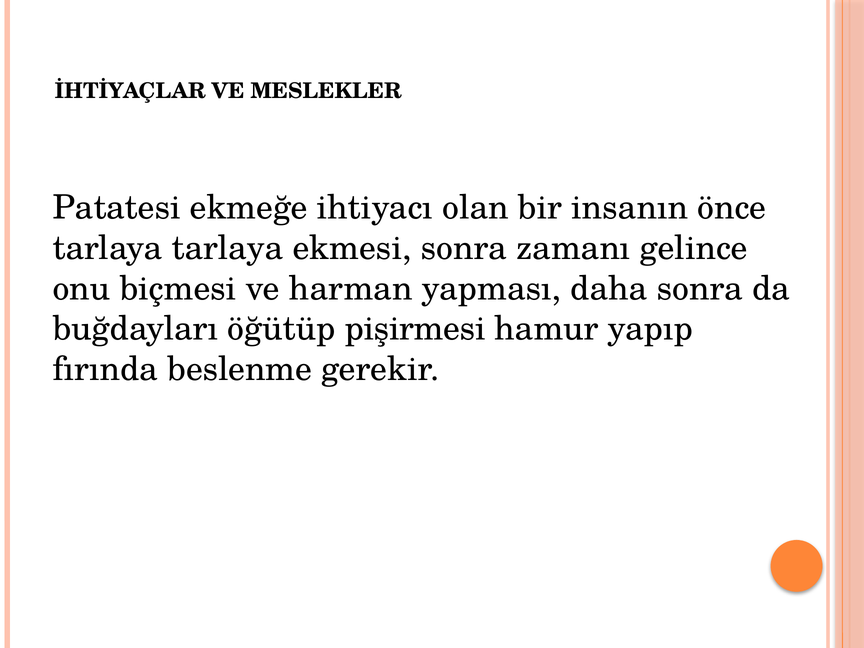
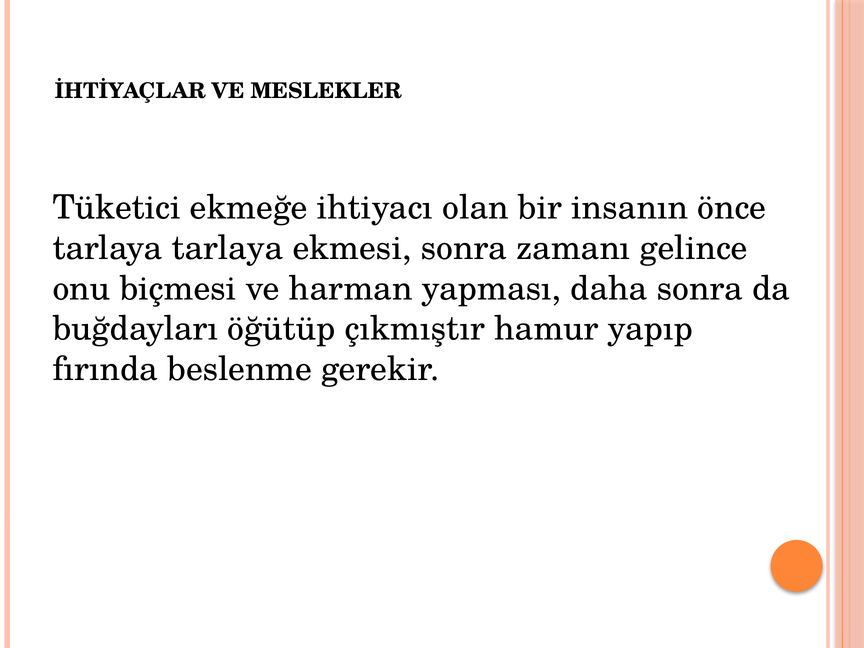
Patatesi: Patatesi -> Tüketici
pişirmesi: pişirmesi -> çıkmıştır
